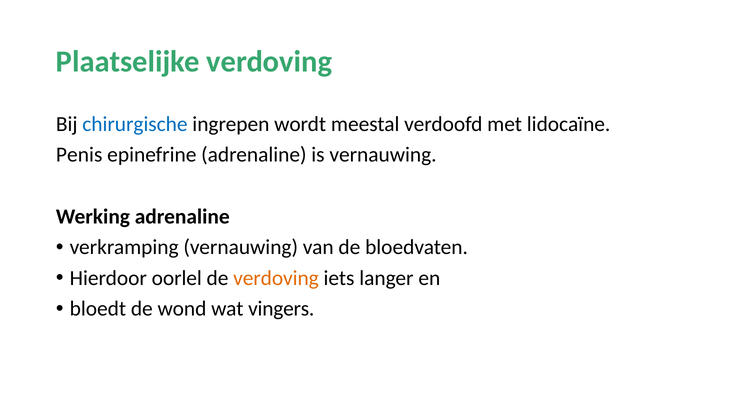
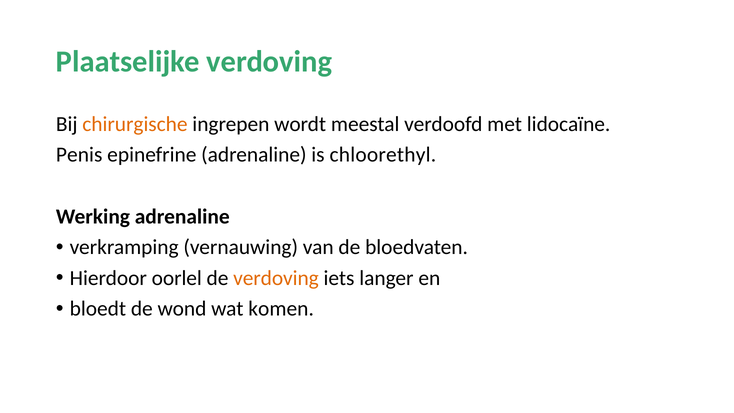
chirurgische colour: blue -> orange
is vernauwing: vernauwing -> chloorethyl
vingers: vingers -> komen
